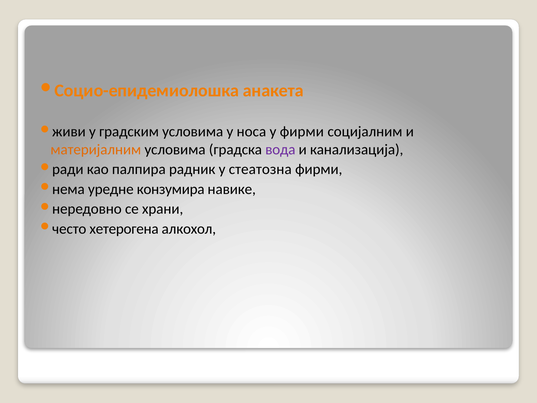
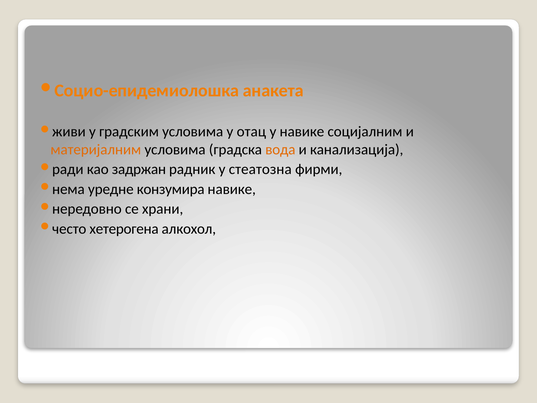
носа: носа -> отац
у фирми: фирми -> навике
вода colour: purple -> orange
палпира: палпира -> задржан
